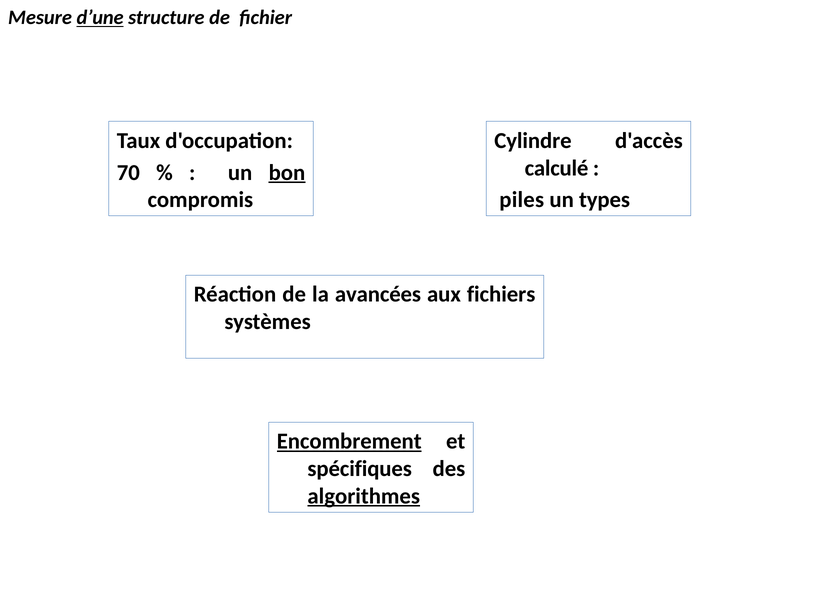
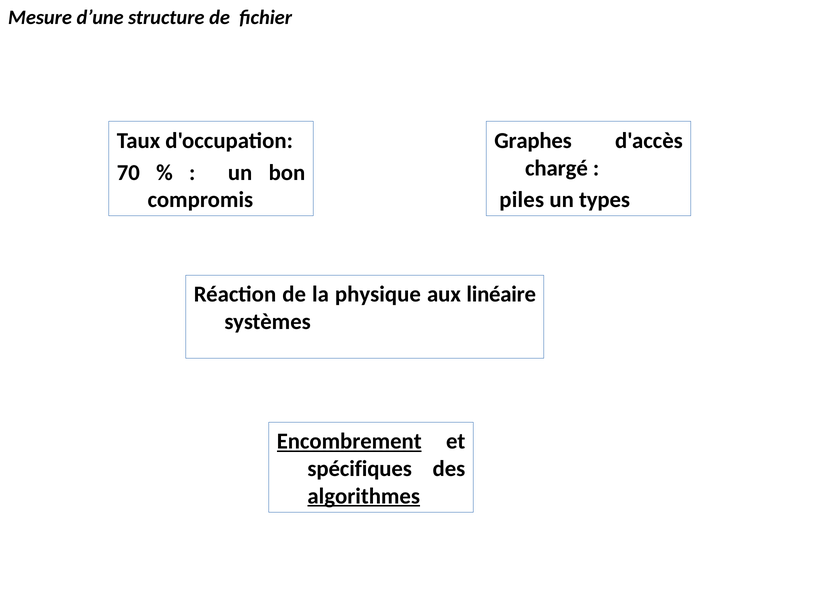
d’une underline: present -> none
Cylindre: Cylindre -> Graphes
calculé: calculé -> chargé
bon underline: present -> none
avancées: avancées -> physique
fichiers: fichiers -> linéaire
